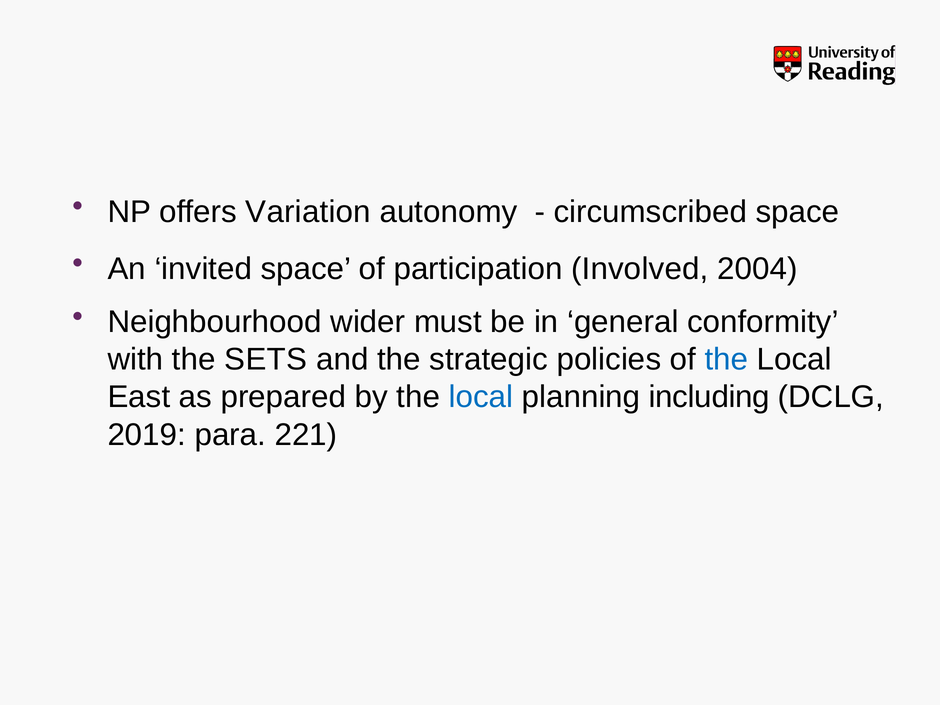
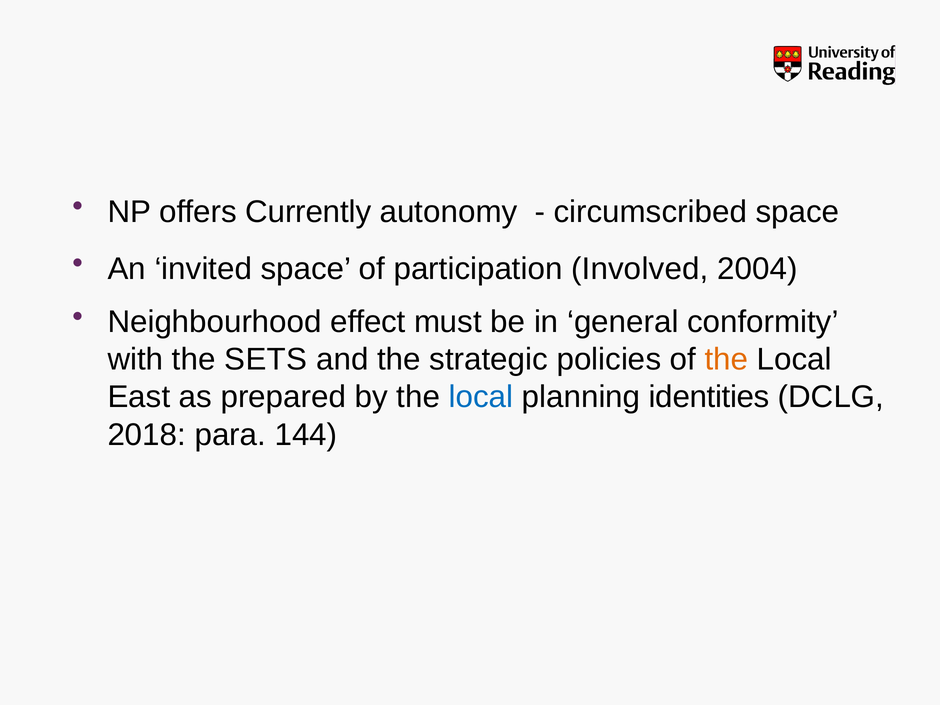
Variation: Variation -> Currently
wider: wider -> effect
the at (726, 360) colour: blue -> orange
including: including -> identities
2019: 2019 -> 2018
221: 221 -> 144
